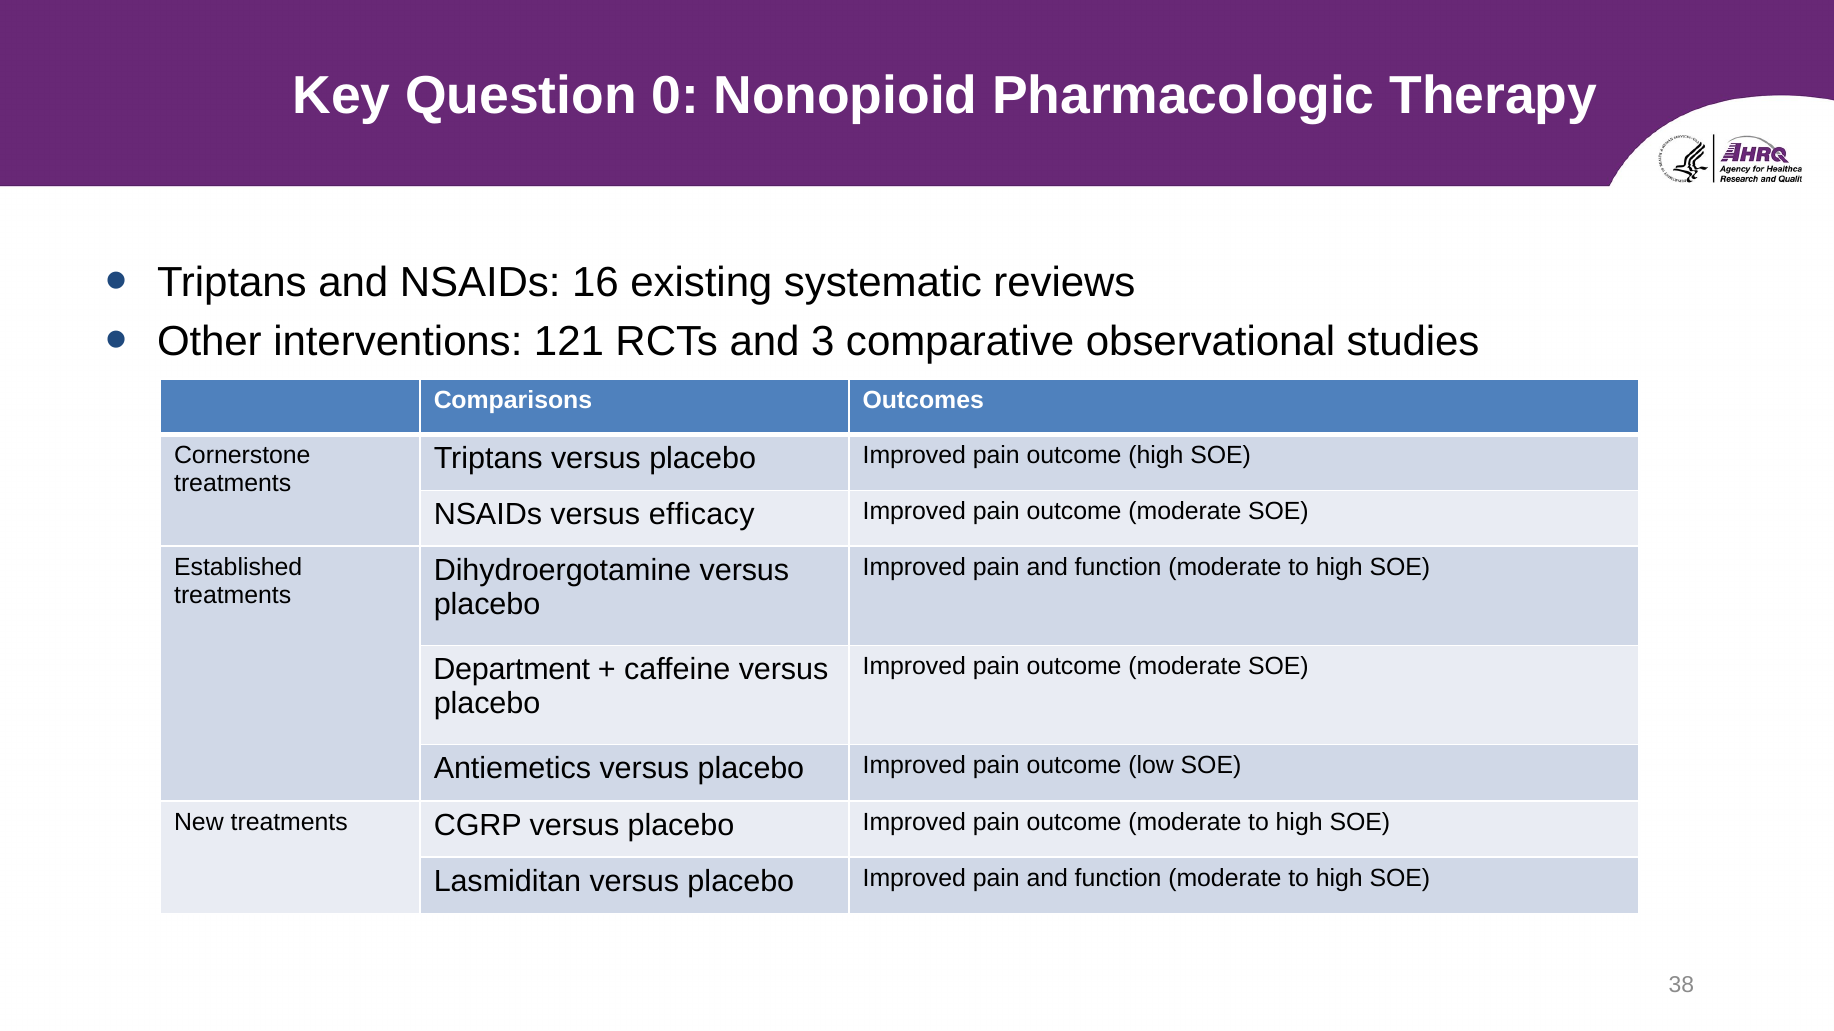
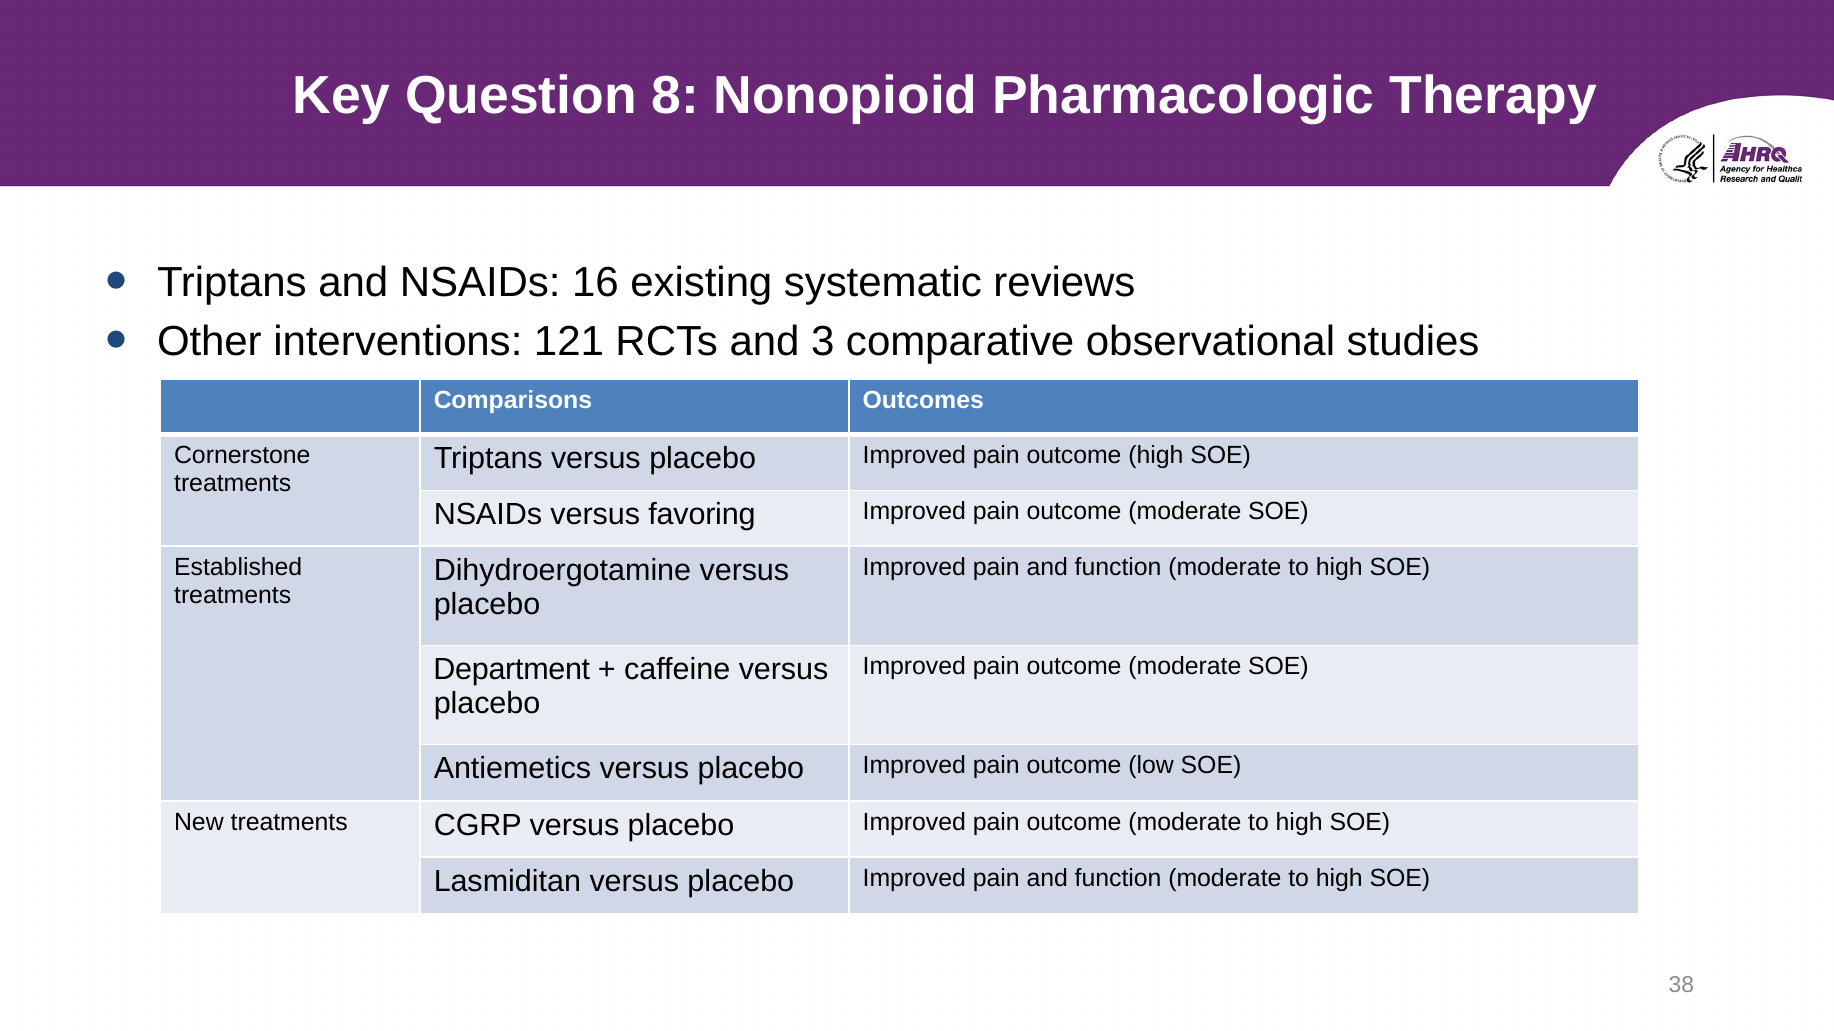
0: 0 -> 8
efficacy: efficacy -> favoring
